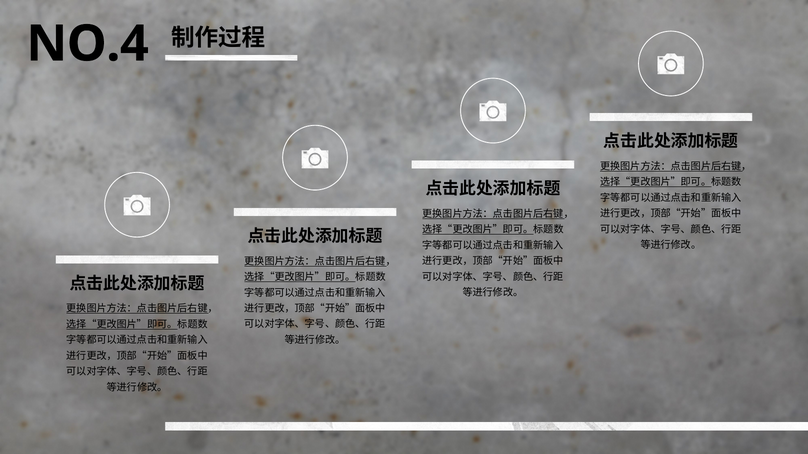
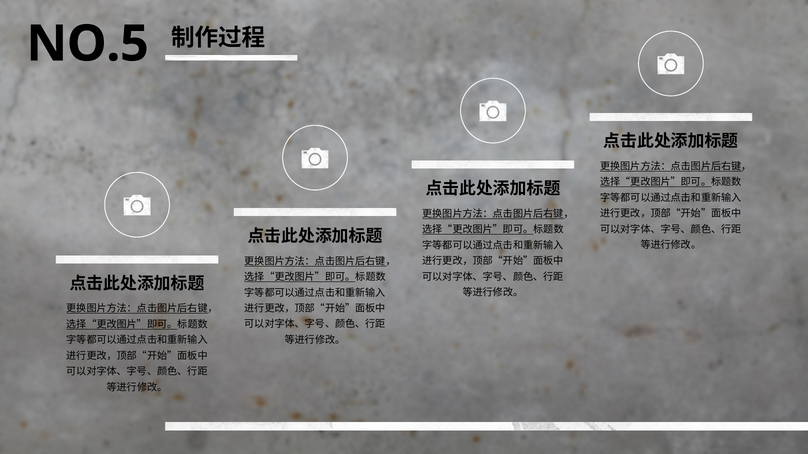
NO.4: NO.4 -> NO.5
